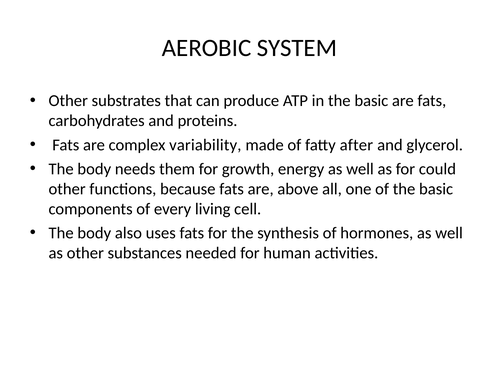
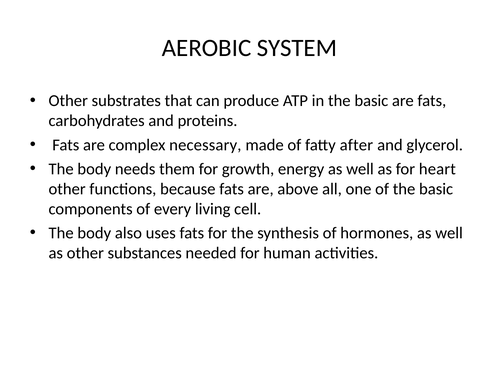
variability: variability -> necessary
could: could -> heart
